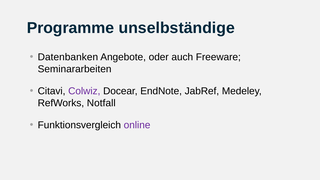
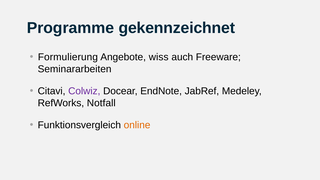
unselbständige: unselbständige -> gekennzeichnet
Datenbanken: Datenbanken -> Formulierung
oder: oder -> wiss
online colour: purple -> orange
